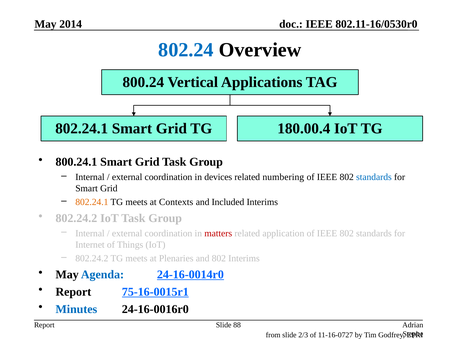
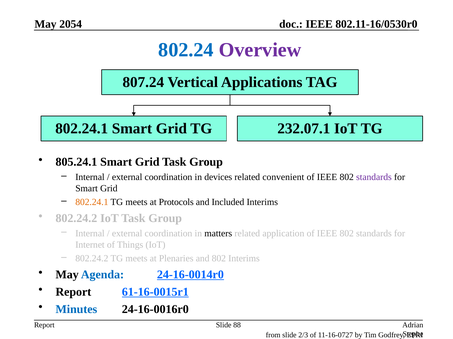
2014: 2014 -> 2054
Overview colour: black -> purple
800.24: 800.24 -> 807.24
180.00.4: 180.00.4 -> 232.07.1
800.24.1: 800.24.1 -> 805.24.1
numbering: numbering -> convenient
standards at (374, 177) colour: blue -> purple
Contexts: Contexts -> Protocols
matters colour: red -> black
75-16-0015r1: 75-16-0015r1 -> 61-16-0015r1
